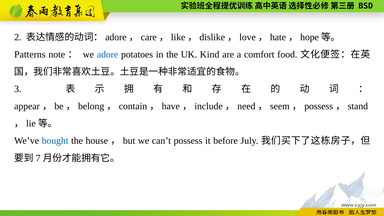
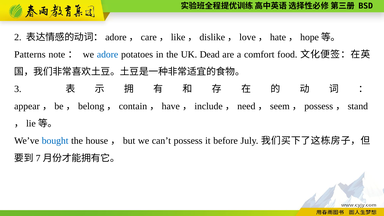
Kind: Kind -> Dead
